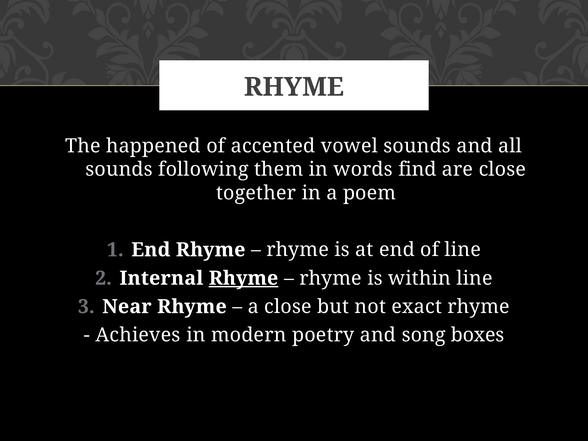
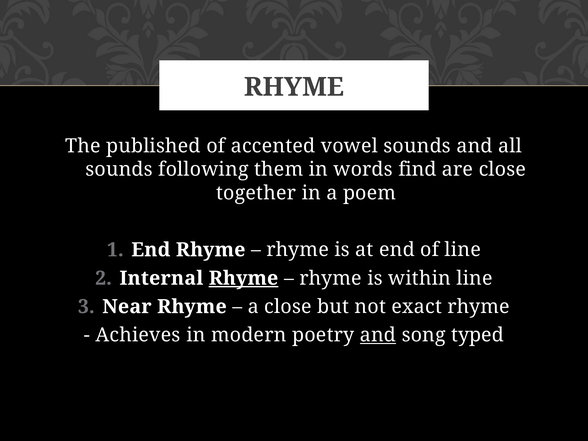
happened: happened -> published
and at (378, 335) underline: none -> present
boxes: boxes -> typed
